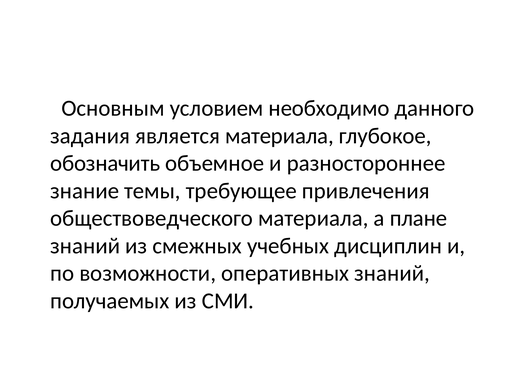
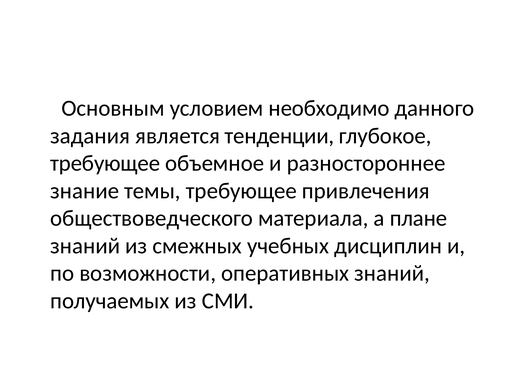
является материала: материала -> тенденции
обозначить at (105, 163): обозначить -> требующее
